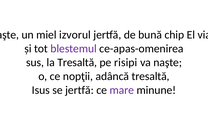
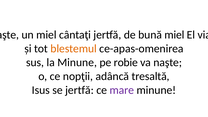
izvorul: izvorul -> cântaţi
bună chip: chip -> miel
blestemul colour: purple -> orange
la Tresaltă: Tresaltă -> Minune
risipi: risipi -> robie
